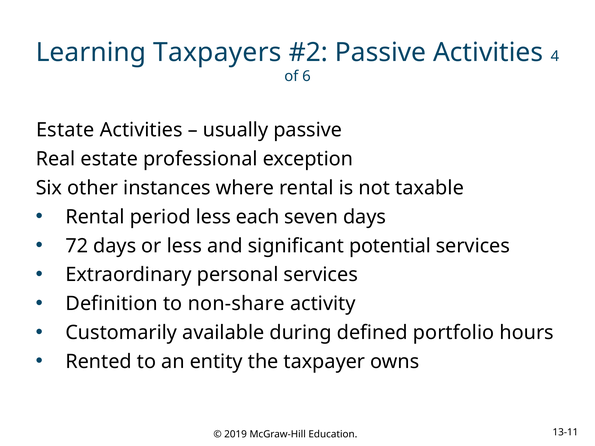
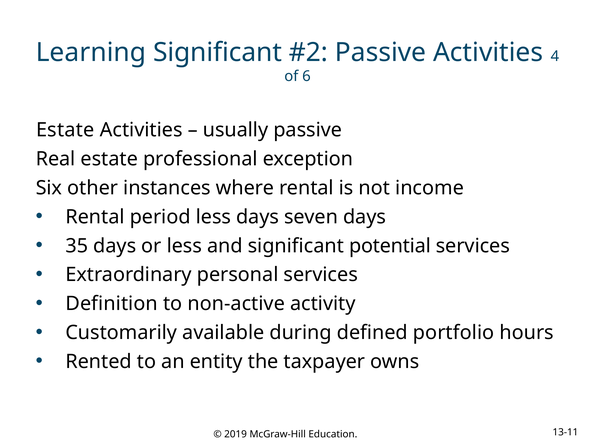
Learning Taxpayers: Taxpayers -> Significant
taxable: taxable -> income
less each: each -> days
72: 72 -> 35
non-share: non-share -> non-active
